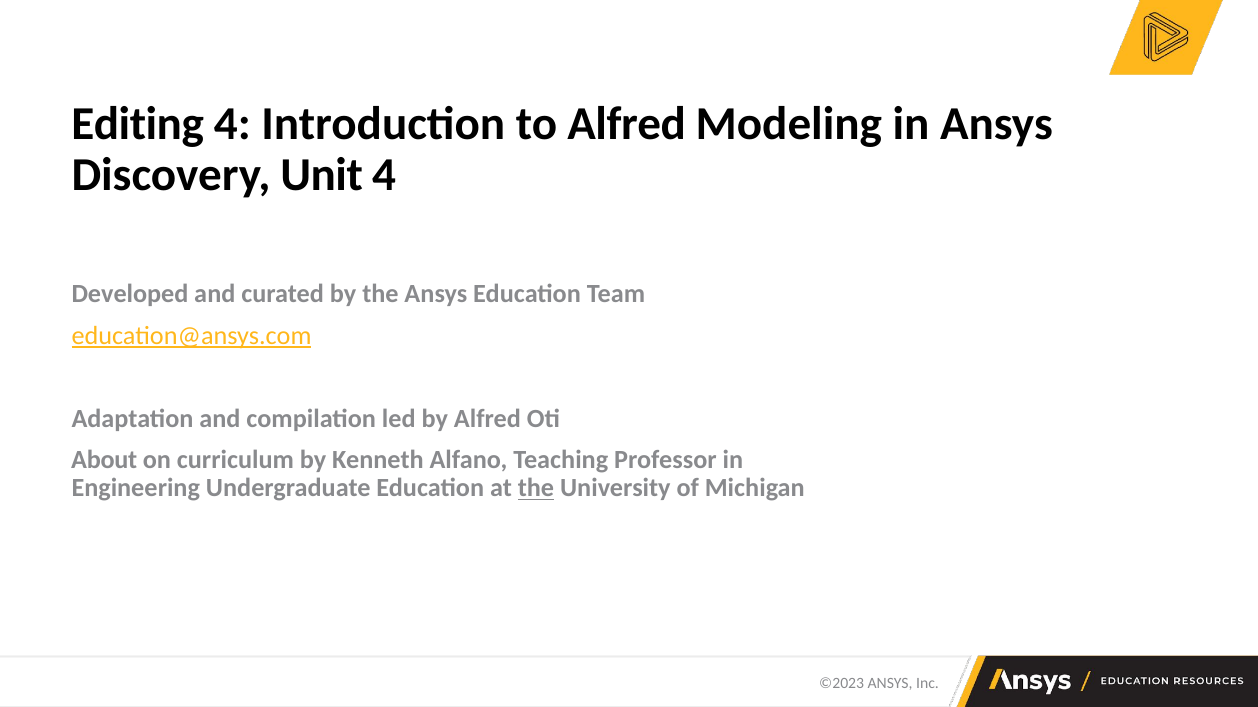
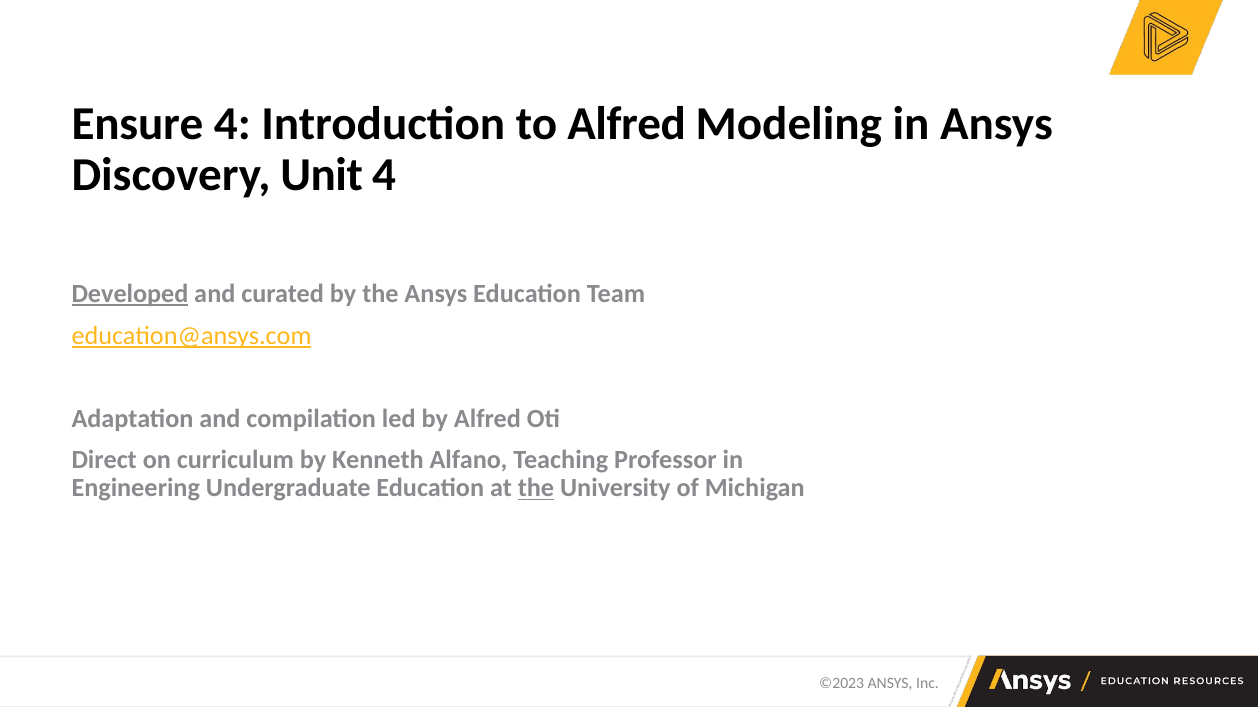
Editing: Editing -> Ensure
Developed underline: none -> present
About: About -> Direct
